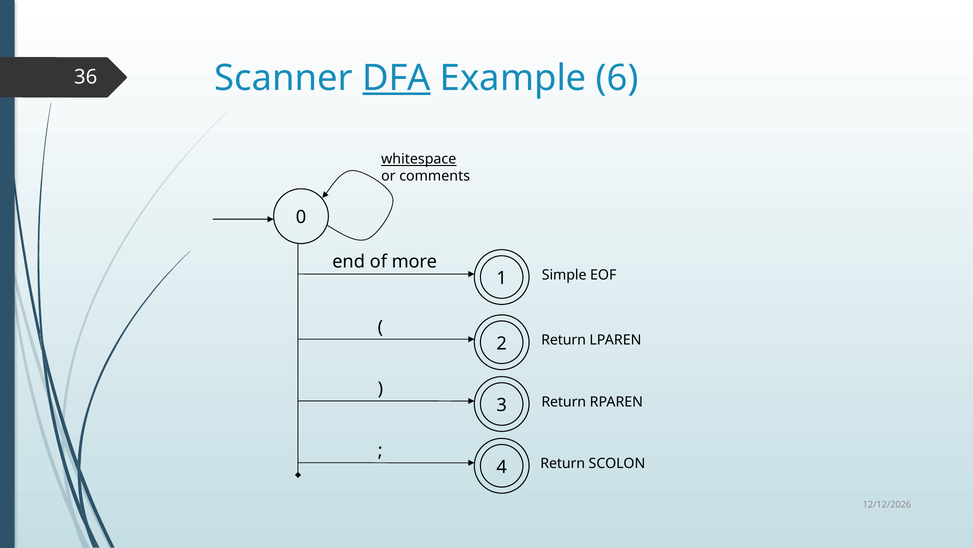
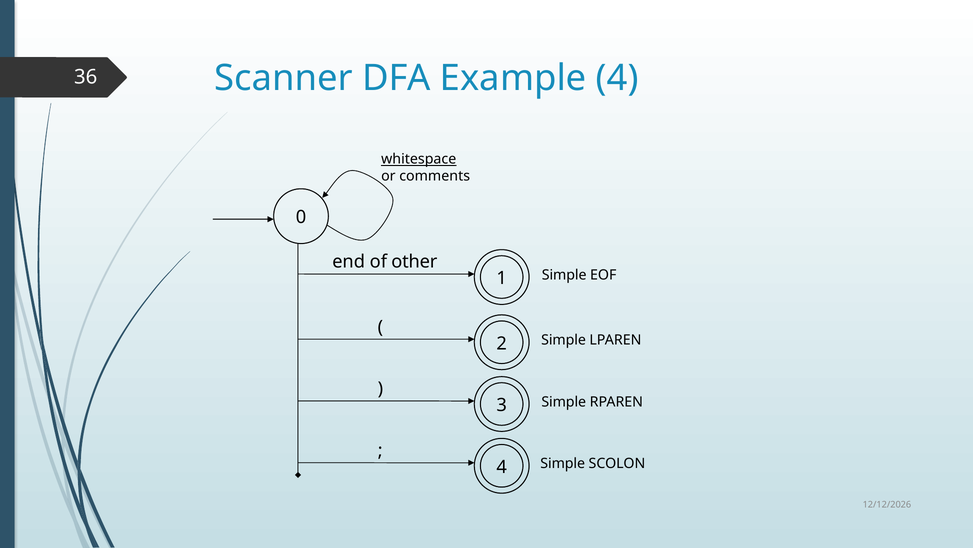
DFA underline: present -> none
Example 6: 6 -> 4
more: more -> other
Return at (564, 340): Return -> Simple
Return at (564, 401): Return -> Simple
Return at (563, 463): Return -> Simple
